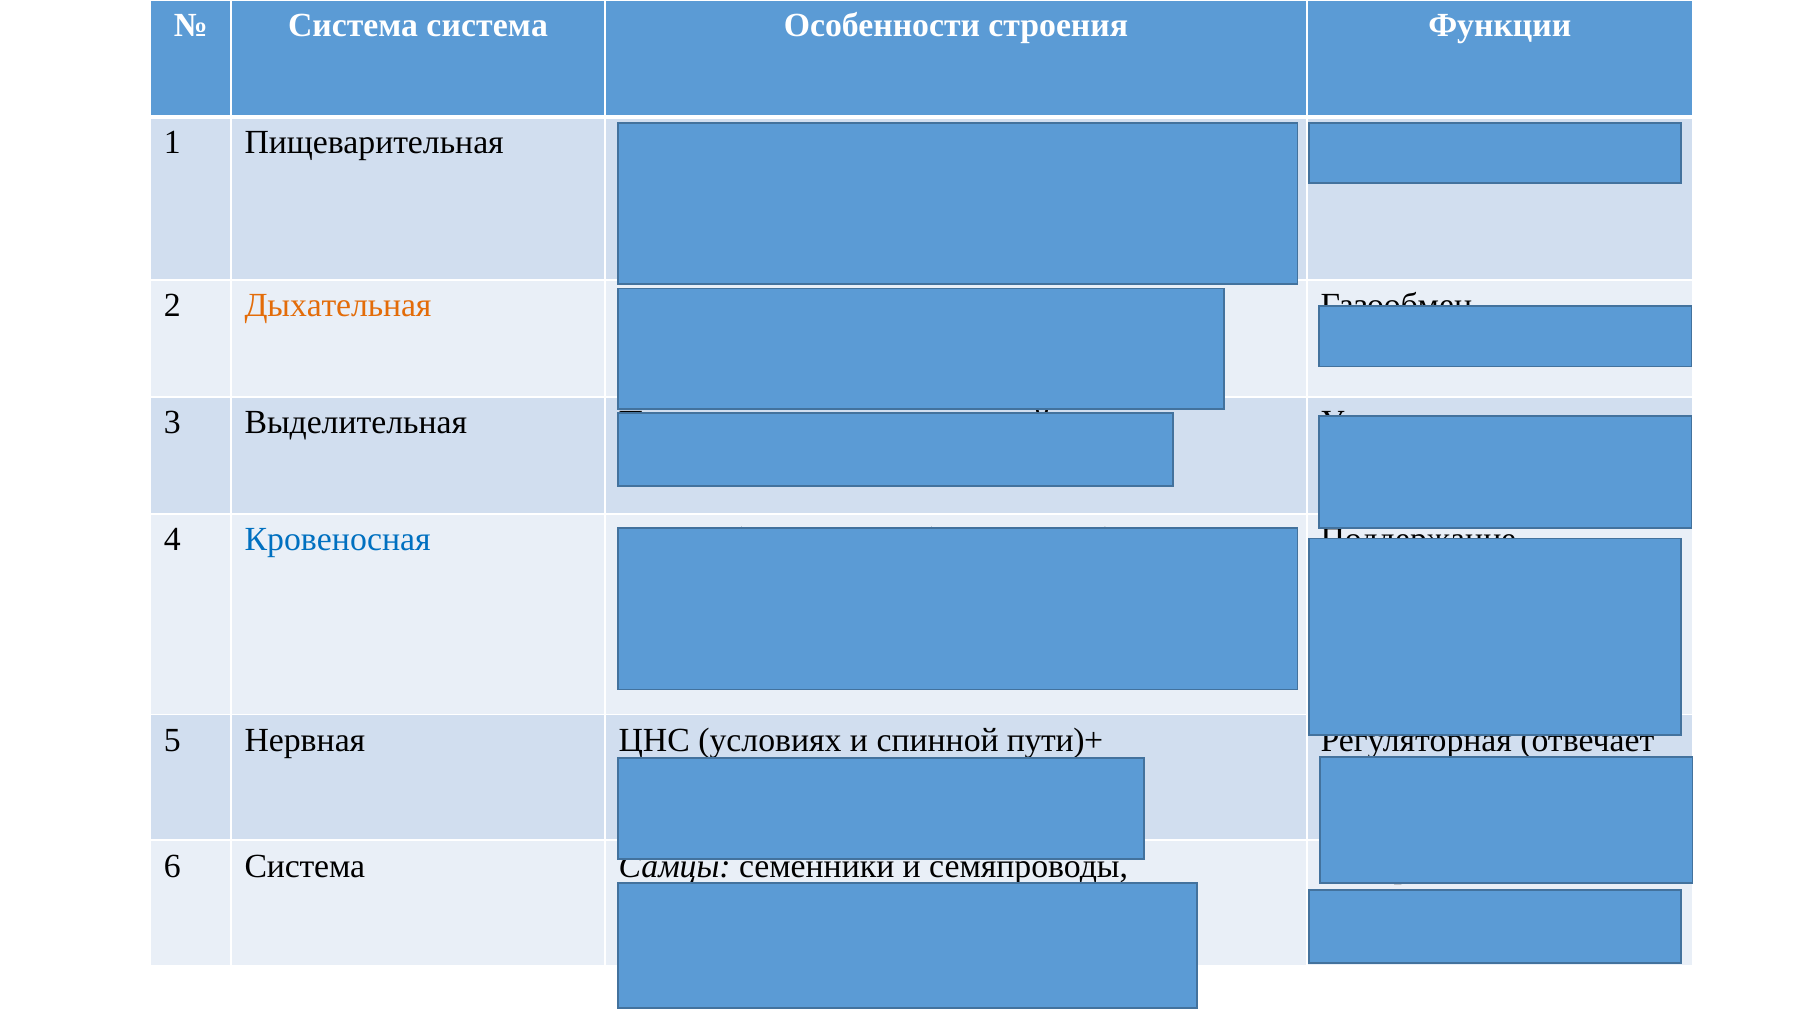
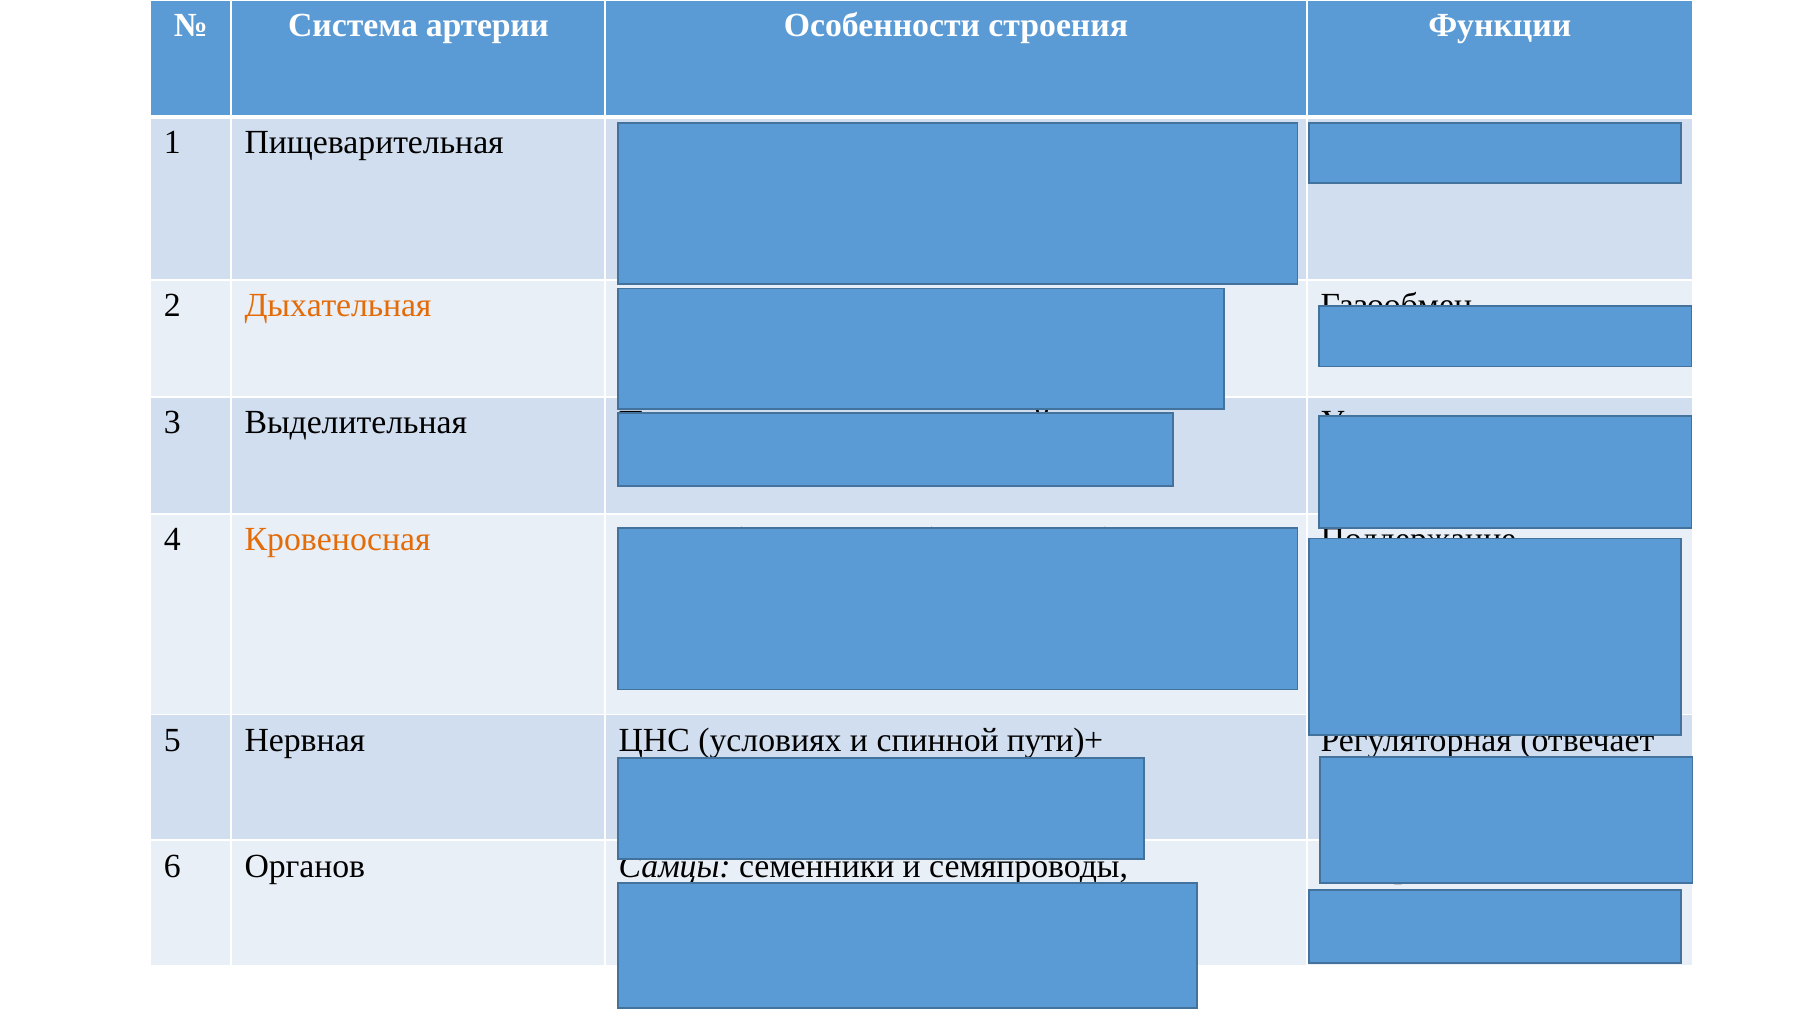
Система система: система -> артерии
Кровеносная colour: blue -> orange
6 Система: Система -> Органов
